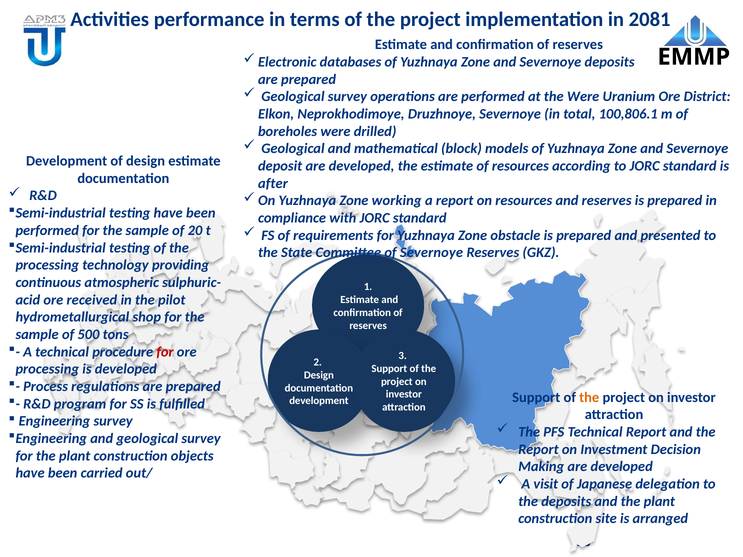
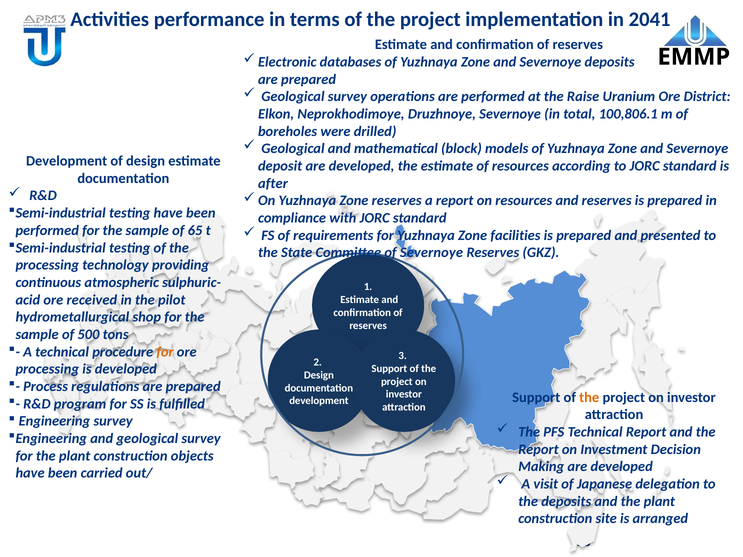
2081: 2081 -> 2041
the Were: Were -> Raise
Zone working: working -> reserves
20: 20 -> 65
obstacle: obstacle -> facilities
for at (165, 352) colour: red -> orange
